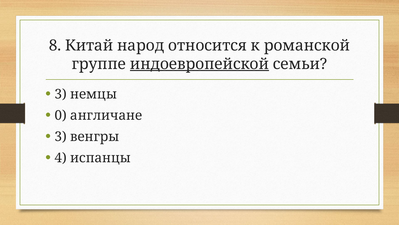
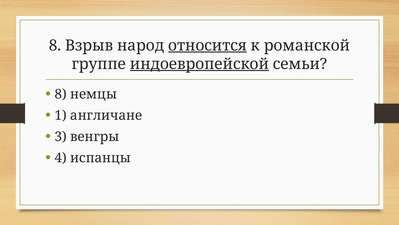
Китай: Китай -> Взрыв
относится underline: none -> present
3 at (61, 94): 3 -> 8
0: 0 -> 1
